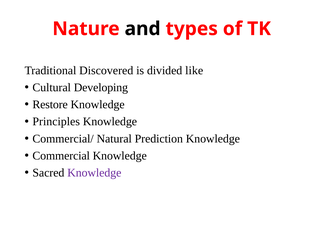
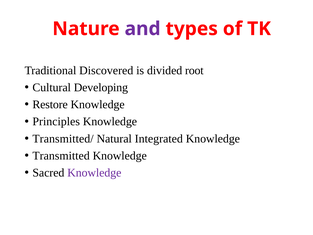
and colour: black -> purple
like: like -> root
Commercial/: Commercial/ -> Transmitted/
Prediction: Prediction -> Integrated
Commercial: Commercial -> Transmitted
